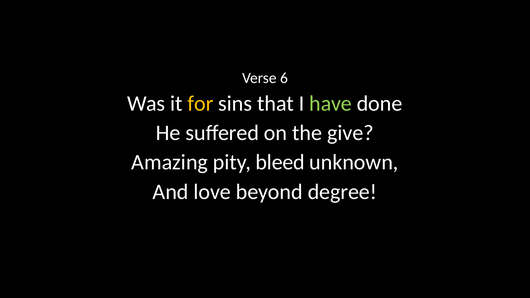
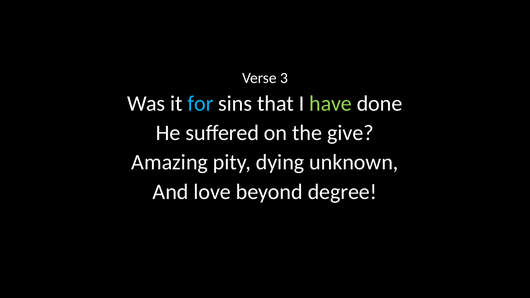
6: 6 -> 3
for colour: yellow -> light blue
bleed: bleed -> dying
